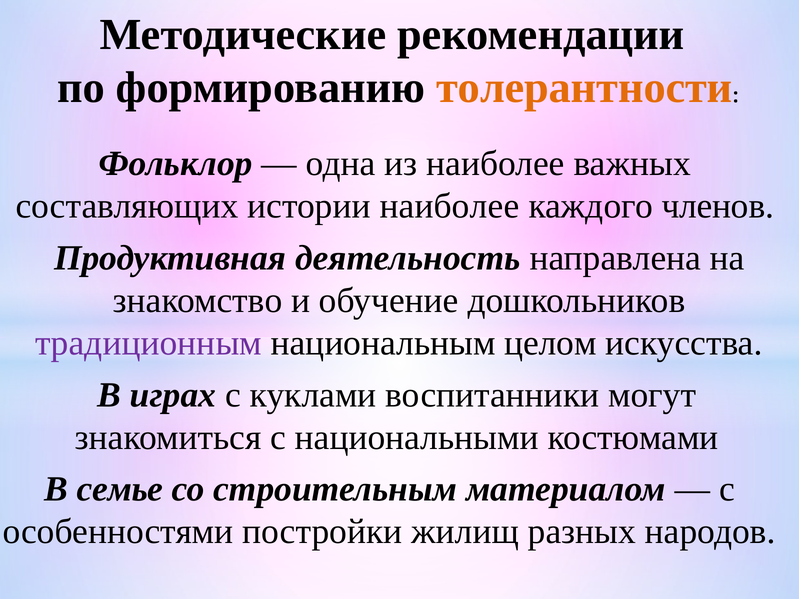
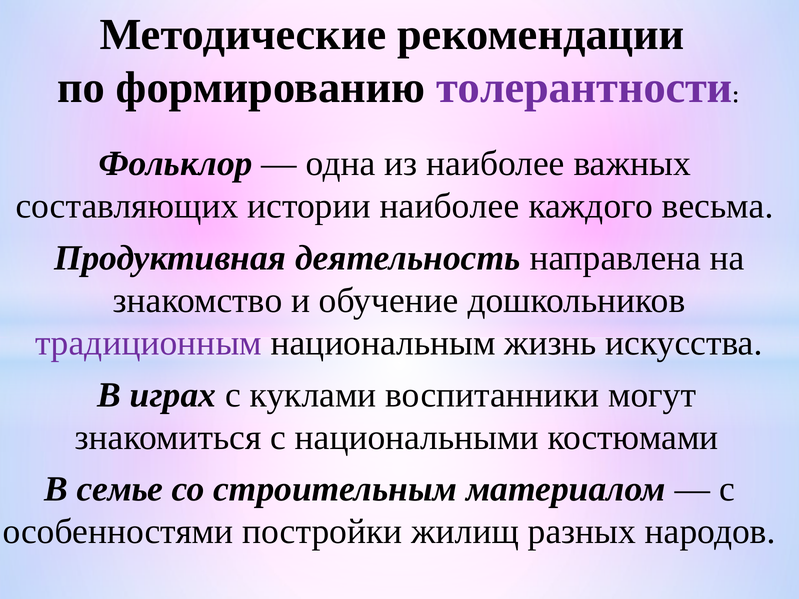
толерантности colour: orange -> purple
членов: членов -> весьма
целом: целом -> жизнь
